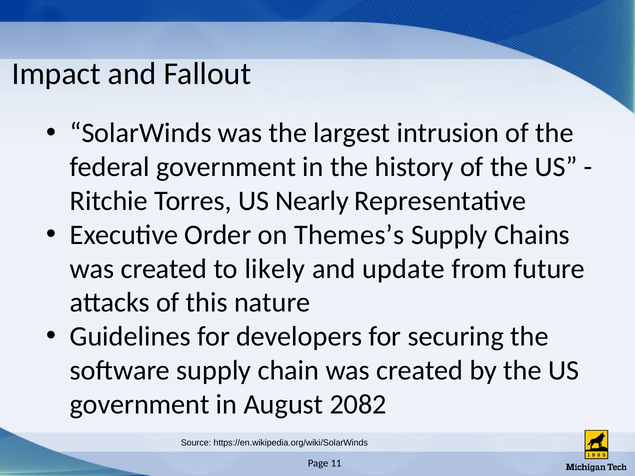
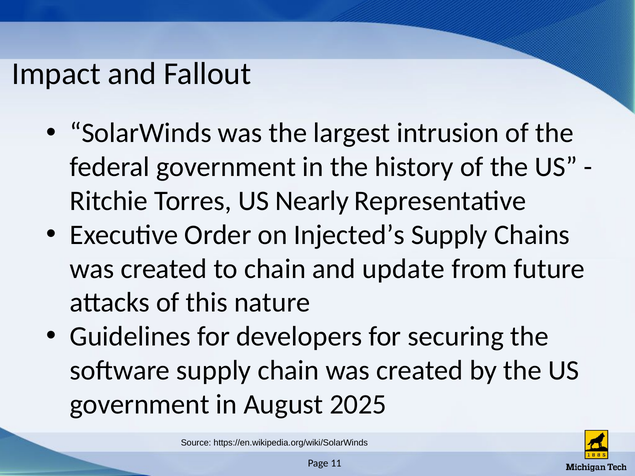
Themes’s: Themes’s -> Injected’s
to likely: likely -> chain
2082: 2082 -> 2025
